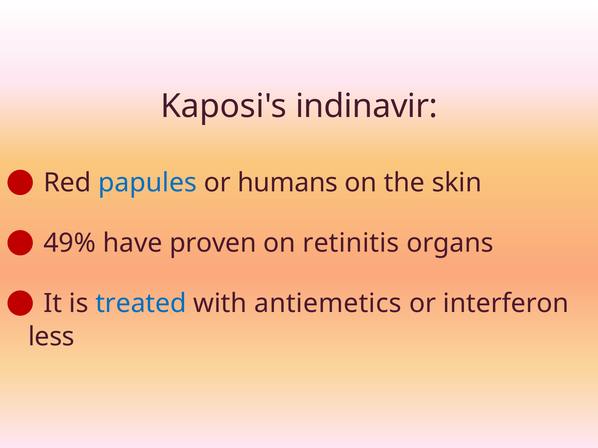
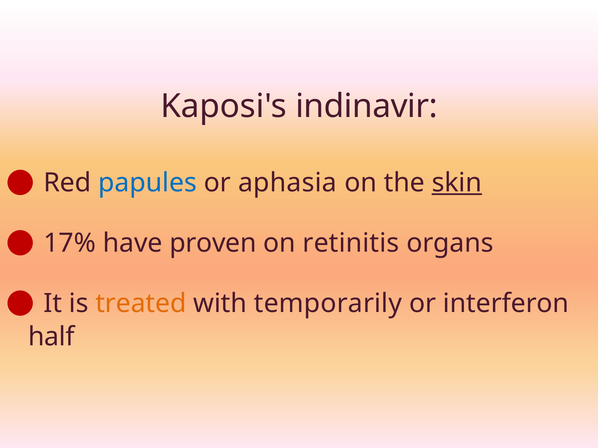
humans: humans -> aphasia
skin underline: none -> present
49%: 49% -> 17%
treated colour: blue -> orange
antiemetics: antiemetics -> temporarily
less: less -> half
